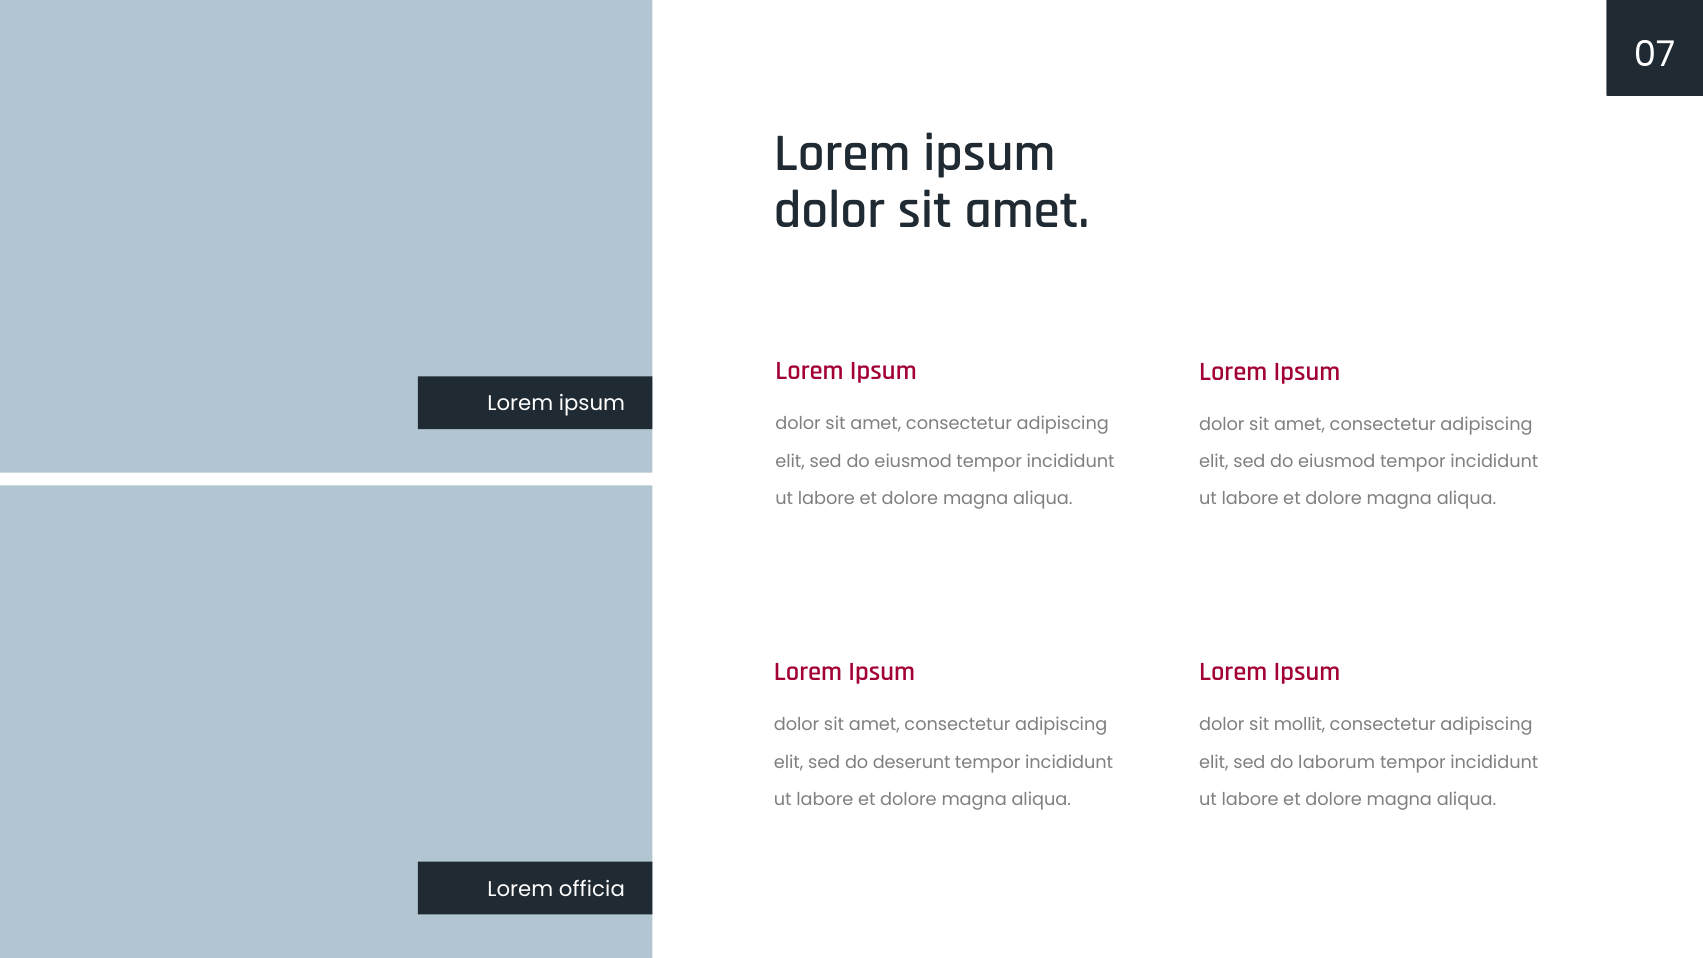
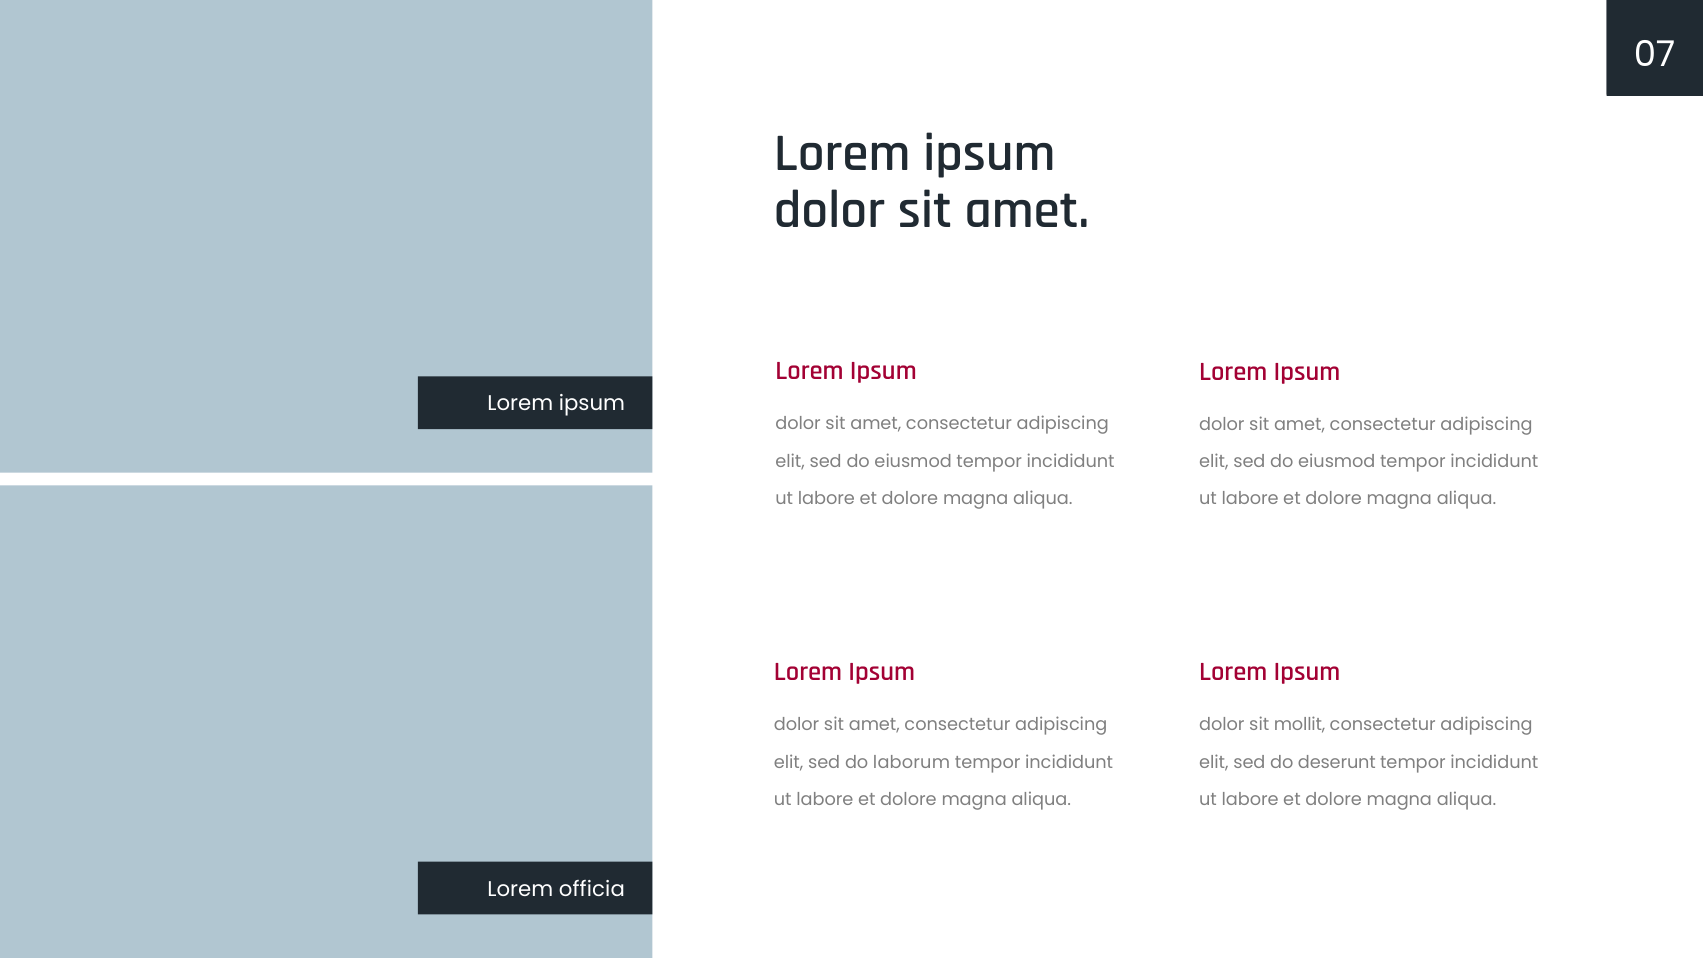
deserunt: deserunt -> laborum
laborum: laborum -> deserunt
